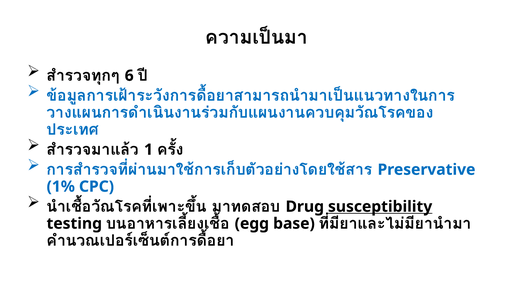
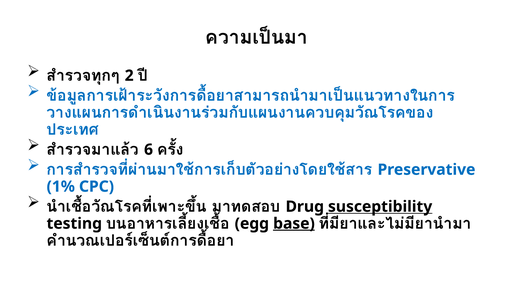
6: 6 -> 2
1: 1 -> 6
base underline: none -> present
